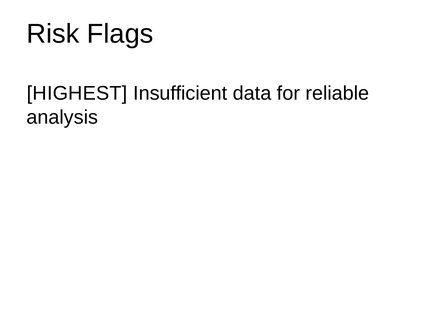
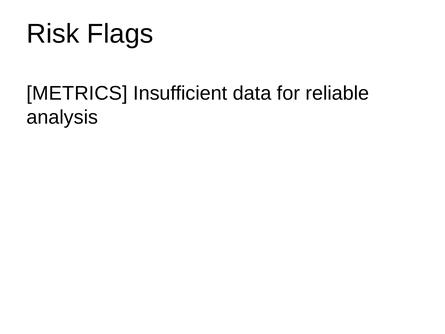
HIGHEST: HIGHEST -> METRICS
